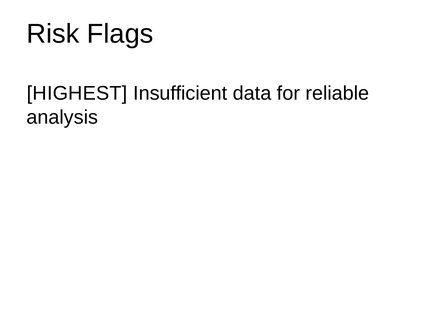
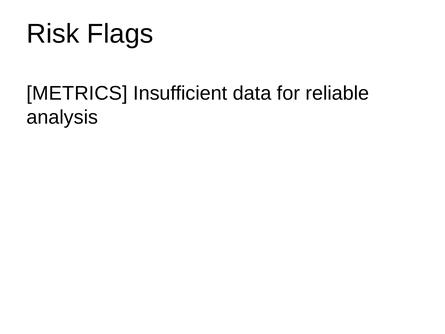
HIGHEST: HIGHEST -> METRICS
